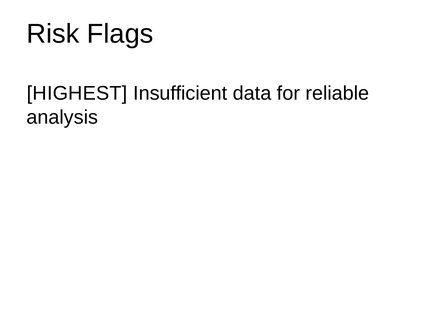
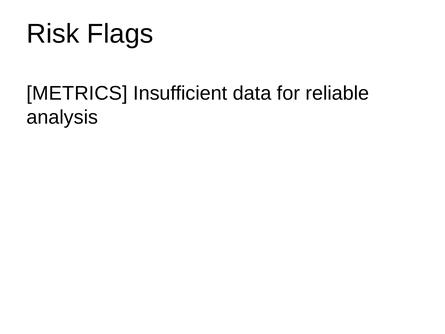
HIGHEST: HIGHEST -> METRICS
